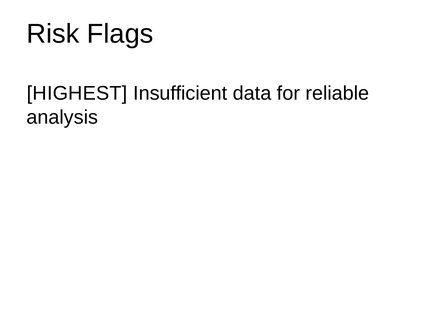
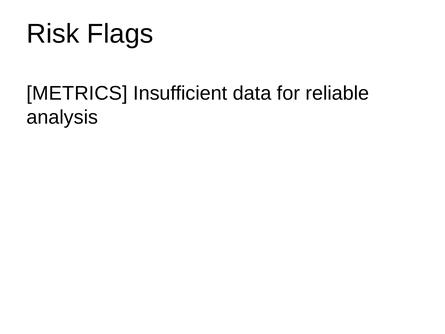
HIGHEST: HIGHEST -> METRICS
